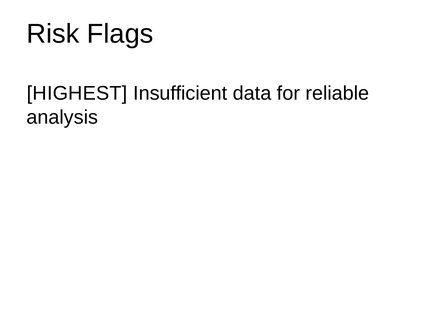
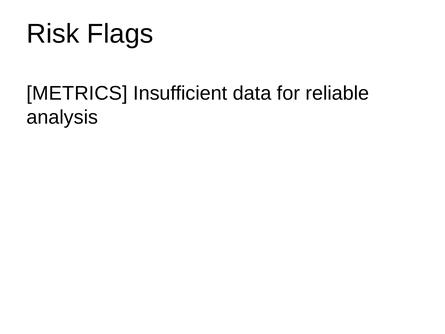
HIGHEST: HIGHEST -> METRICS
